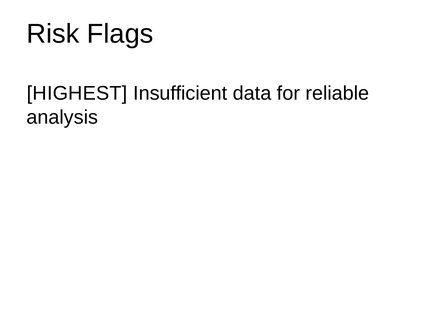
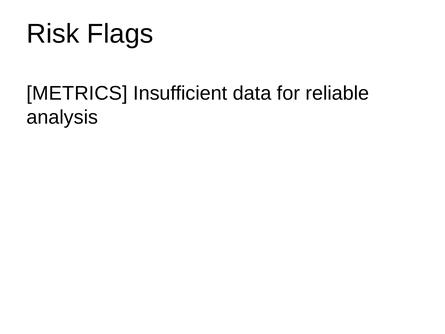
HIGHEST: HIGHEST -> METRICS
